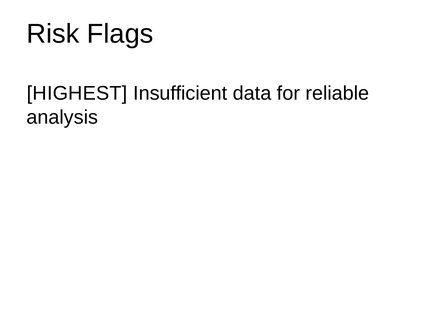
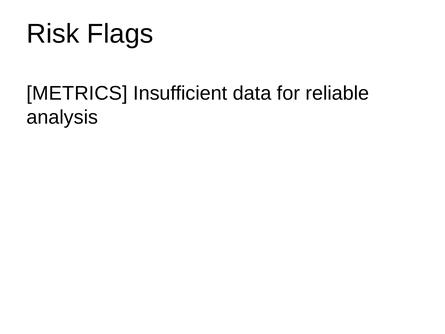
HIGHEST: HIGHEST -> METRICS
